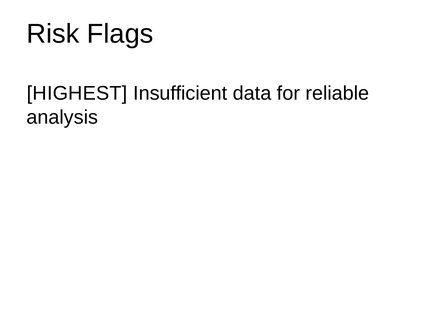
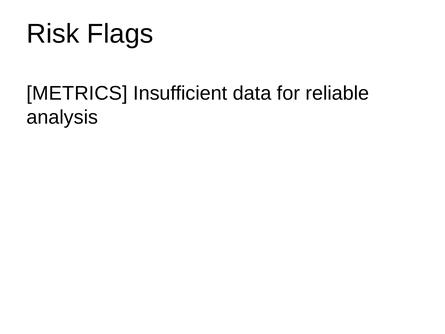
HIGHEST: HIGHEST -> METRICS
